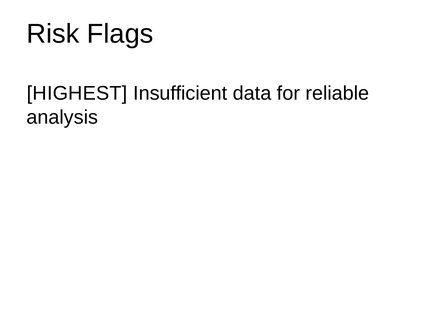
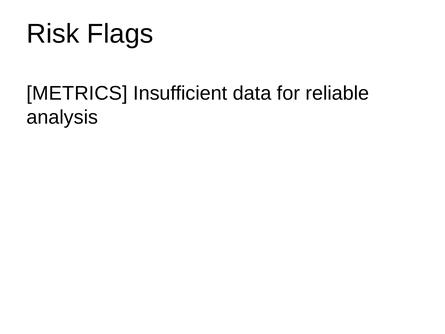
HIGHEST: HIGHEST -> METRICS
